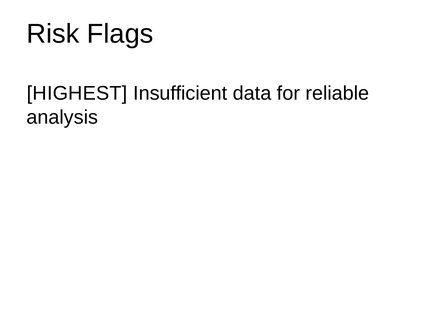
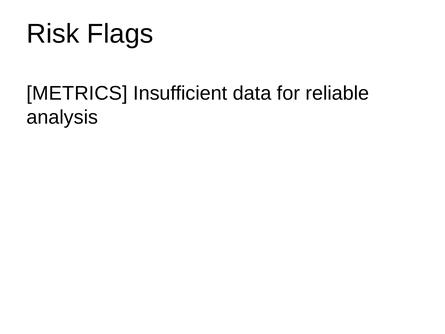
HIGHEST: HIGHEST -> METRICS
